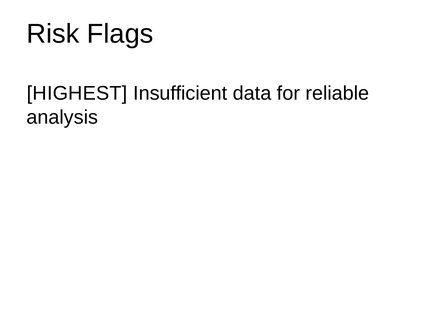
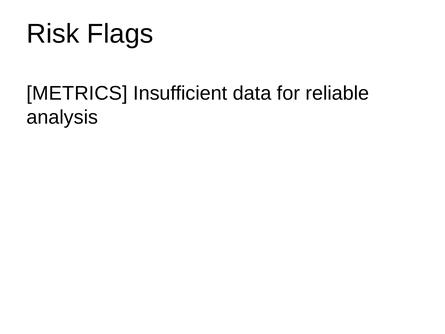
HIGHEST: HIGHEST -> METRICS
